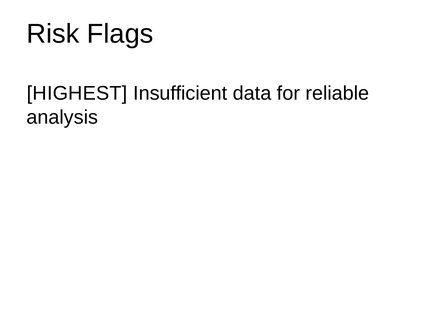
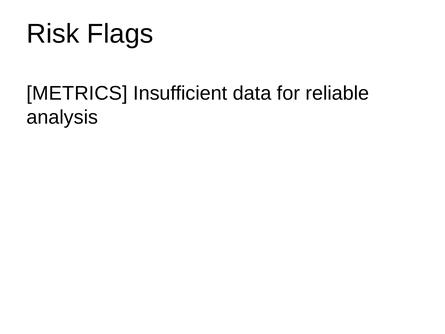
HIGHEST: HIGHEST -> METRICS
